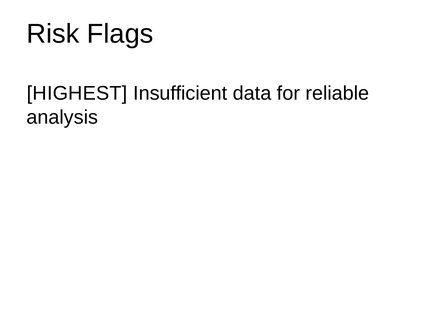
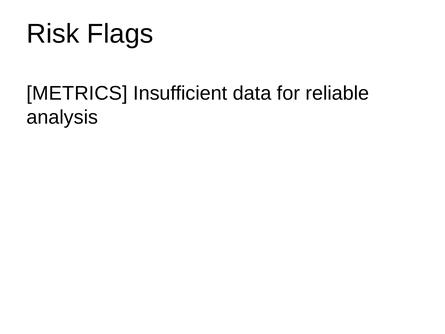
HIGHEST: HIGHEST -> METRICS
